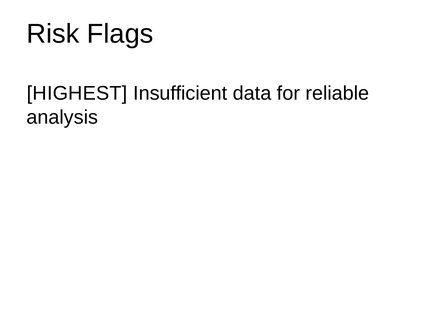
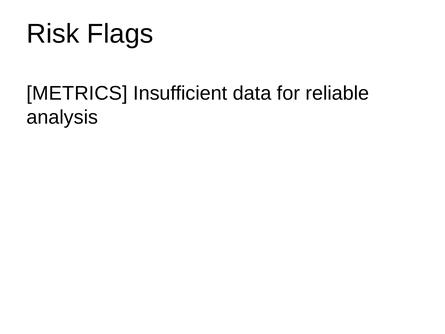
HIGHEST: HIGHEST -> METRICS
